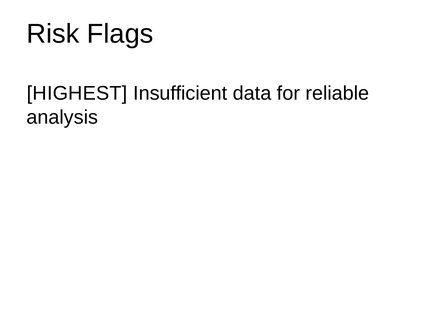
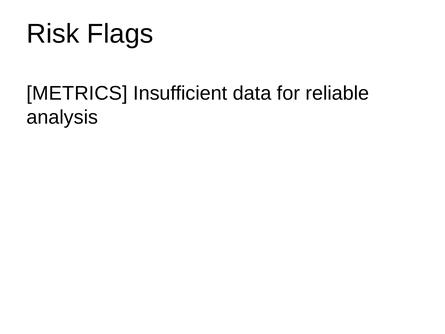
HIGHEST: HIGHEST -> METRICS
